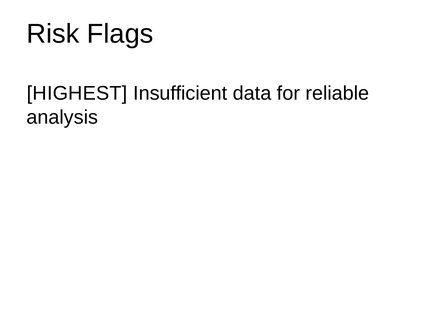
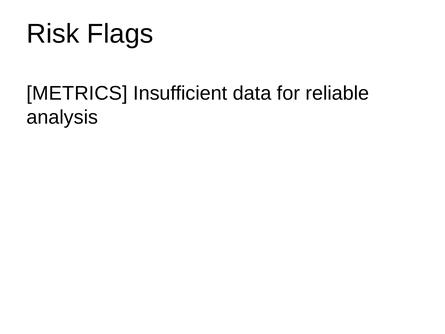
HIGHEST: HIGHEST -> METRICS
